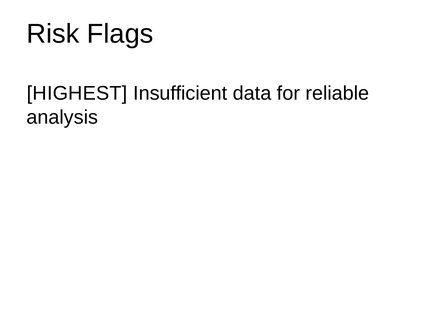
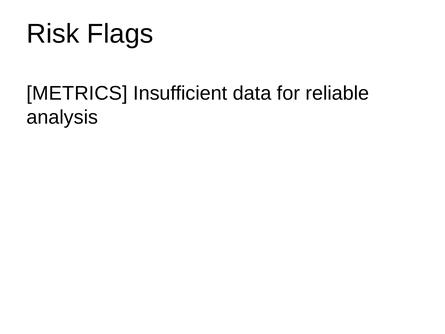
HIGHEST: HIGHEST -> METRICS
